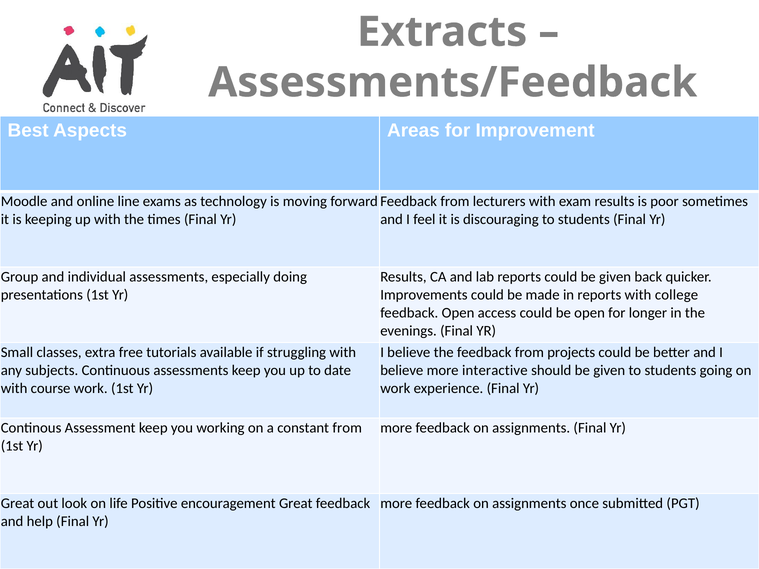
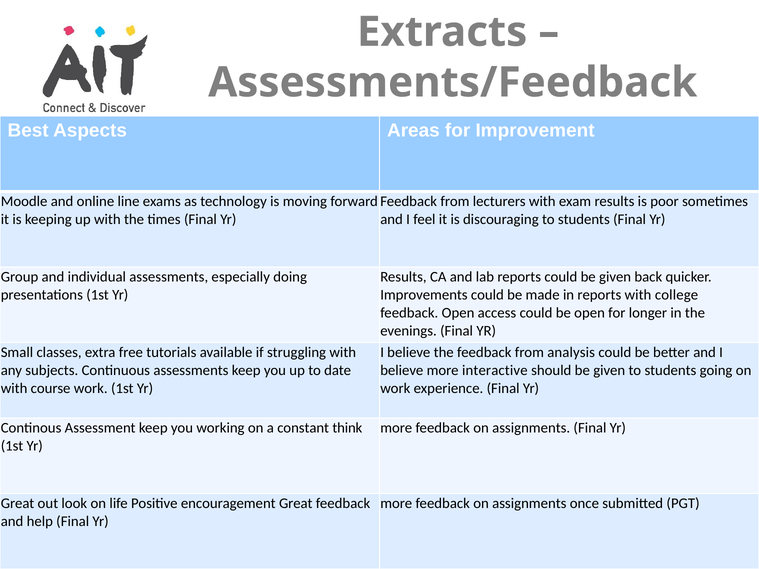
projects: projects -> analysis
constant from: from -> think
